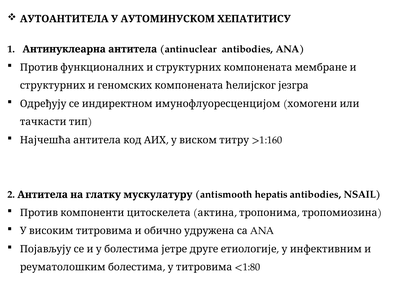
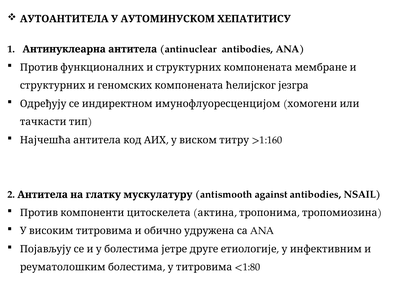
hepatis: hepatis -> against
